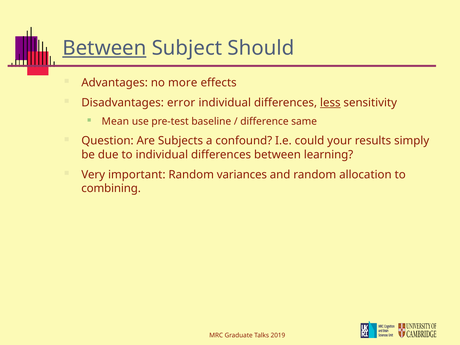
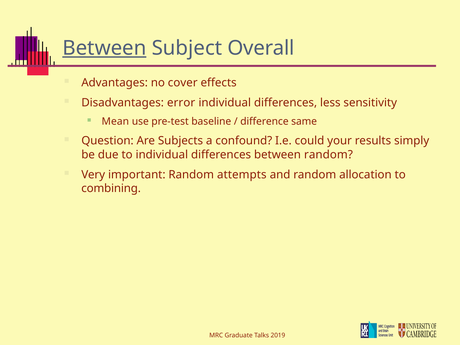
Should: Should -> Overall
more: more -> cover
less underline: present -> none
between learning: learning -> random
variances: variances -> attempts
